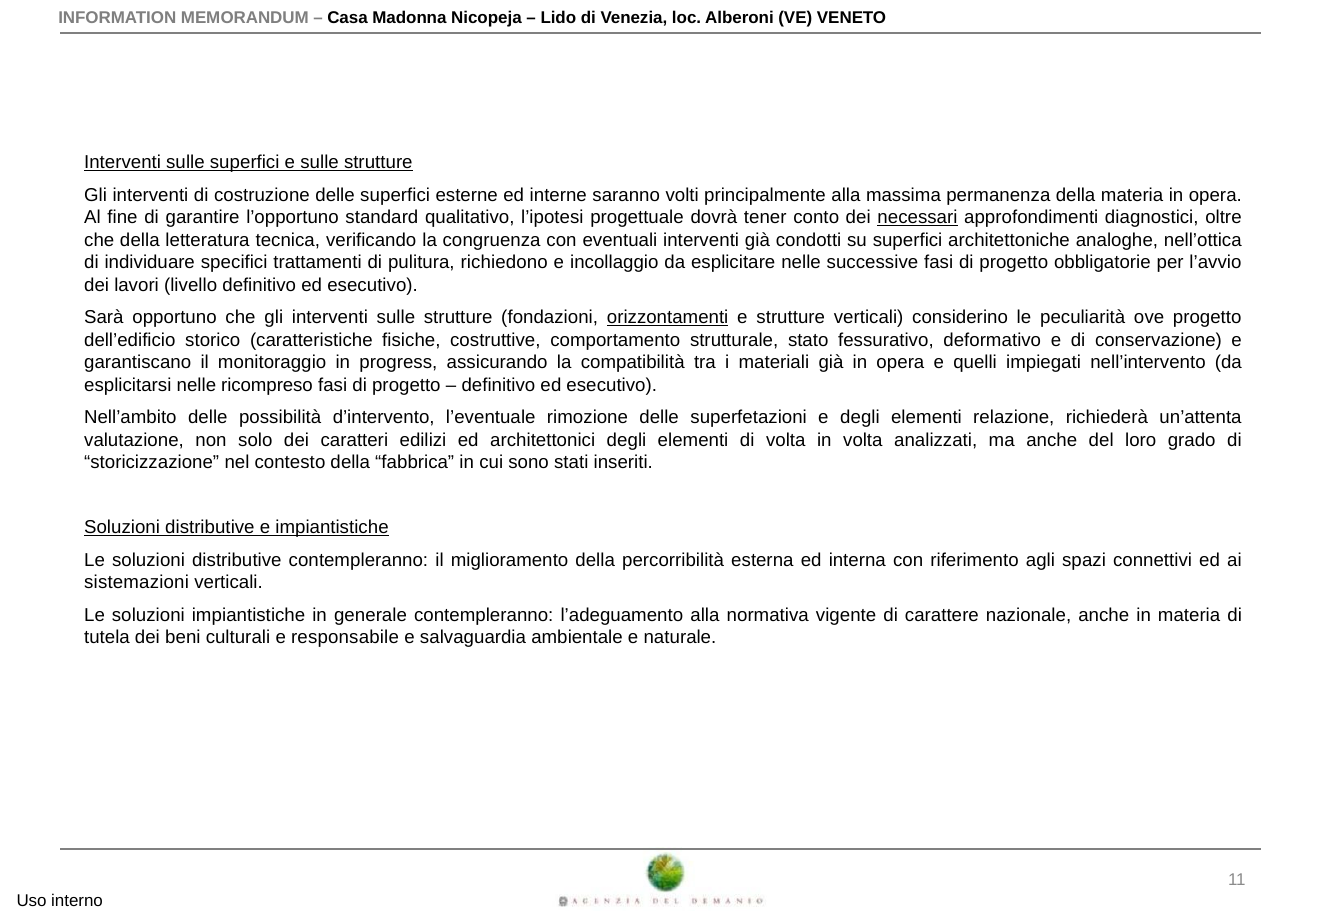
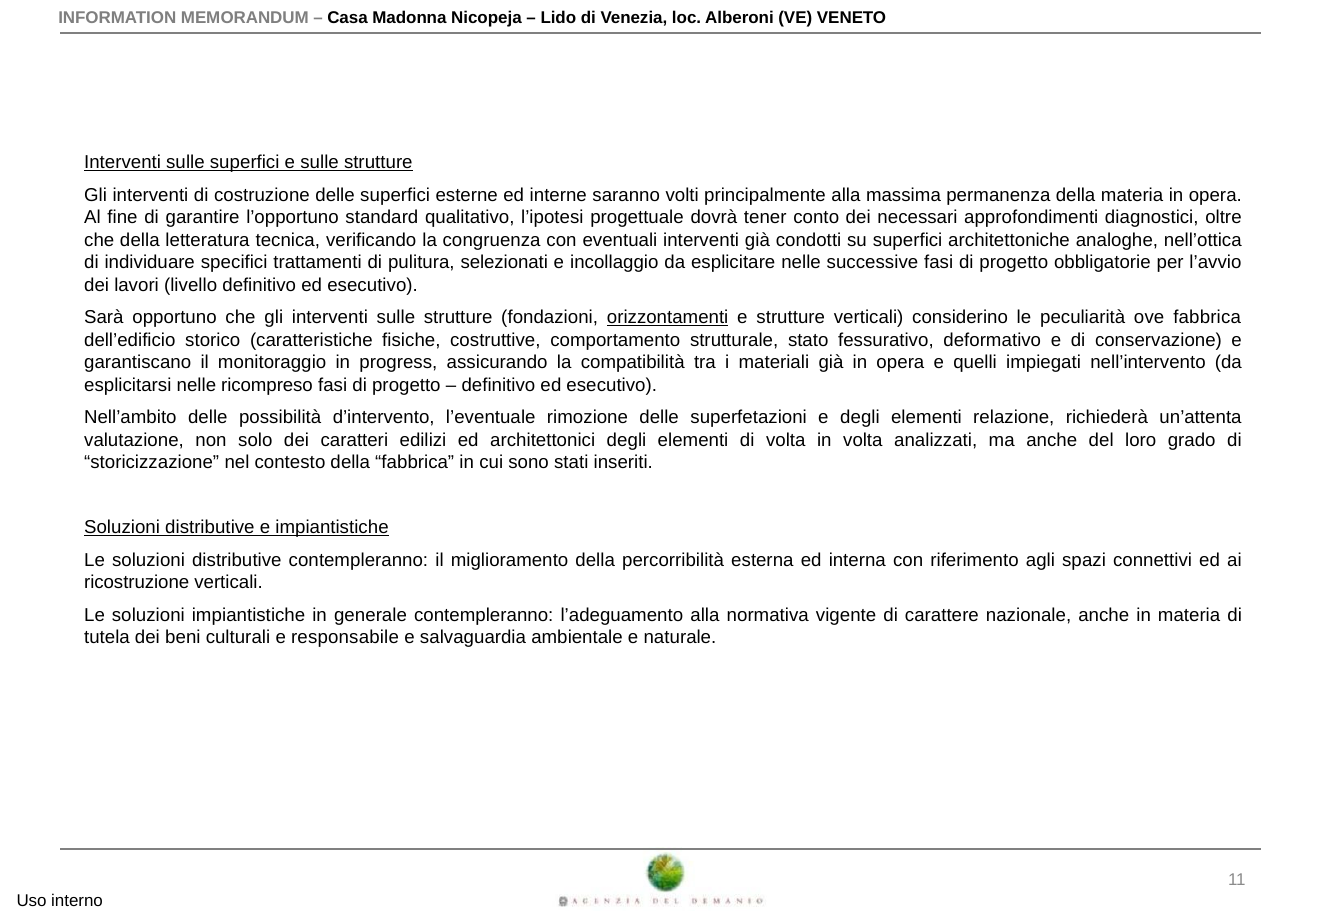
necessari underline: present -> none
richiedono: richiedono -> selezionati
ove progetto: progetto -> fabbrica
sistemazioni: sistemazioni -> ricostruzione
